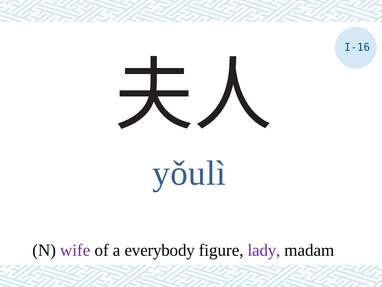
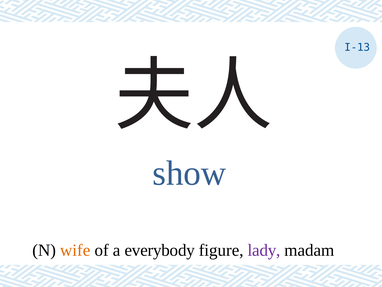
I-16: I-16 -> I-13
yǒulì: yǒulì -> show
wife colour: purple -> orange
